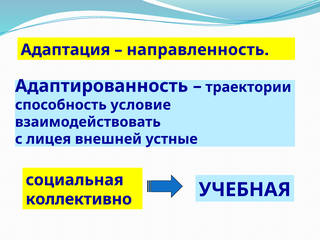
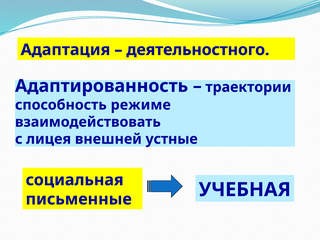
направленность: направленность -> деятельностного
условие: условие -> режиме
коллективно: коллективно -> письменные
